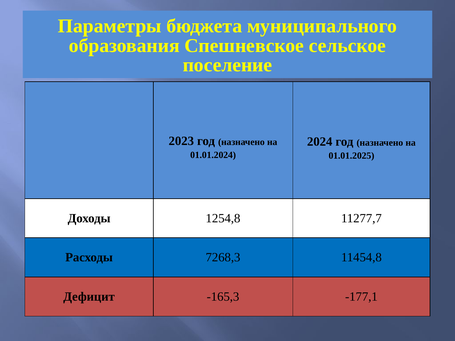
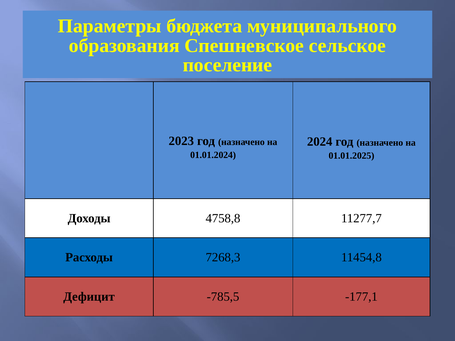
1254,8: 1254,8 -> 4758,8
-165,3: -165,3 -> -785,5
